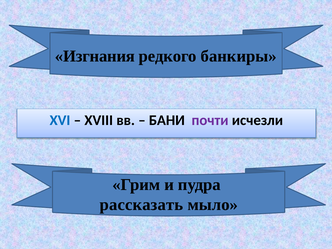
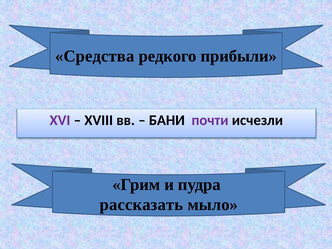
Изгнания: Изгнания -> Средства
банкиры: банкиры -> прибыли
XVI colour: blue -> purple
